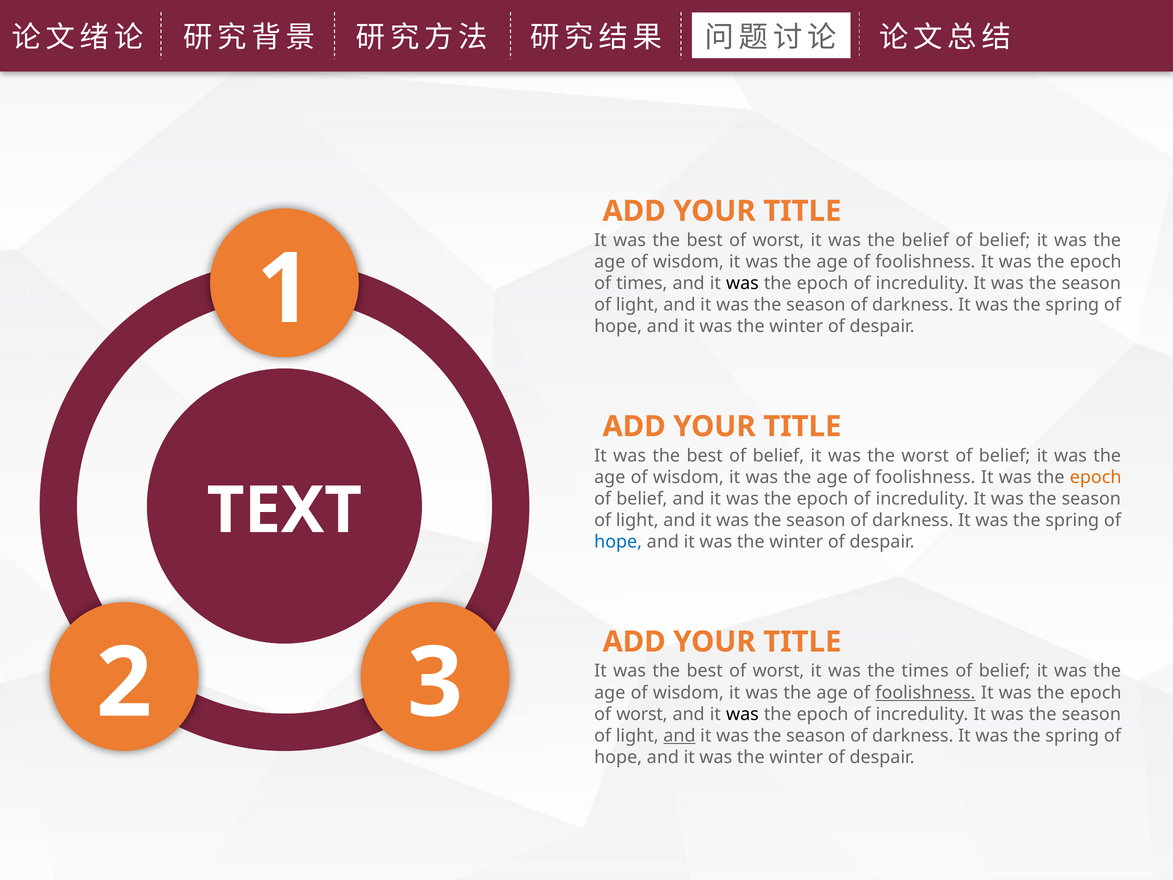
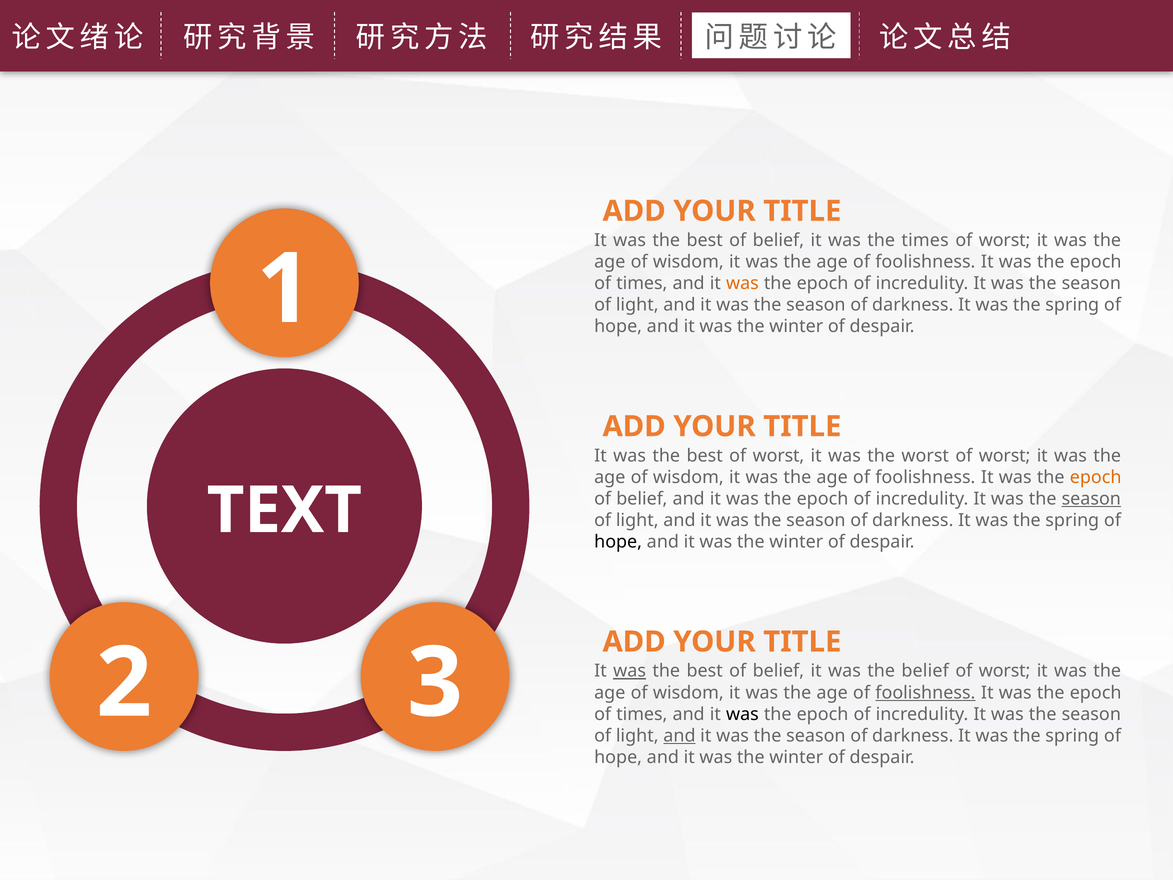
worst at (778, 240): worst -> belief
the belief: belief -> times
belief at (1005, 240): belief -> worst
was at (742, 283) colour: black -> orange
best of belief: belief -> worst
worst of belief: belief -> worst
season at (1091, 499) underline: none -> present
hope at (618, 542) colour: blue -> black
was at (630, 671) underline: none -> present
worst at (778, 671): worst -> belief
the times: times -> belief
belief at (1005, 671): belief -> worst
worst at (642, 714): worst -> times
